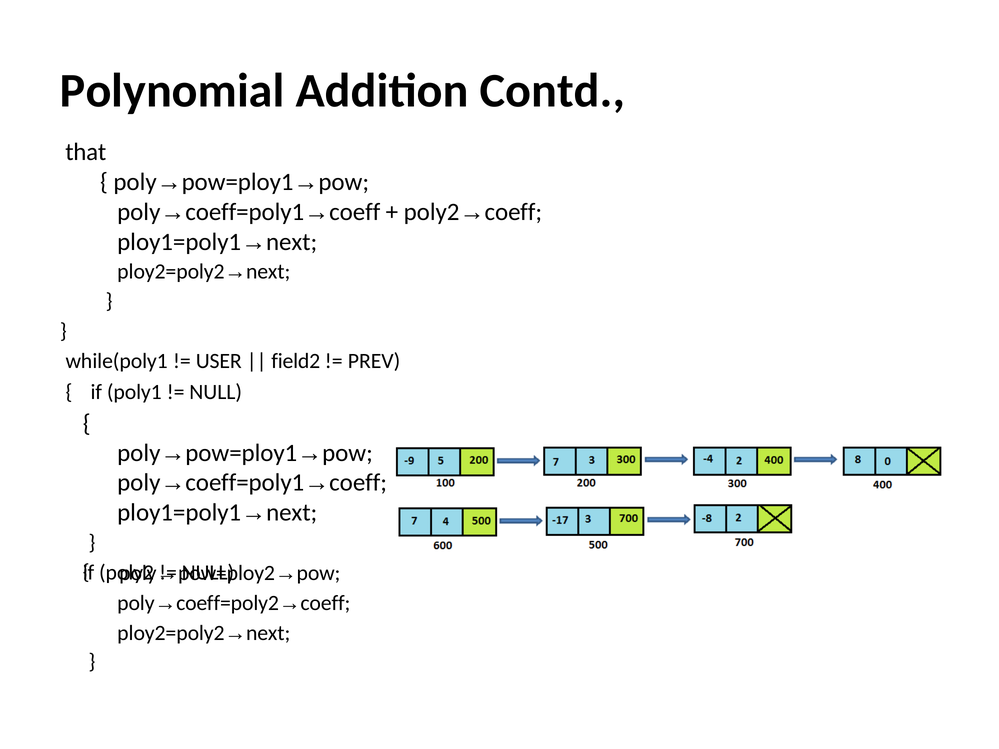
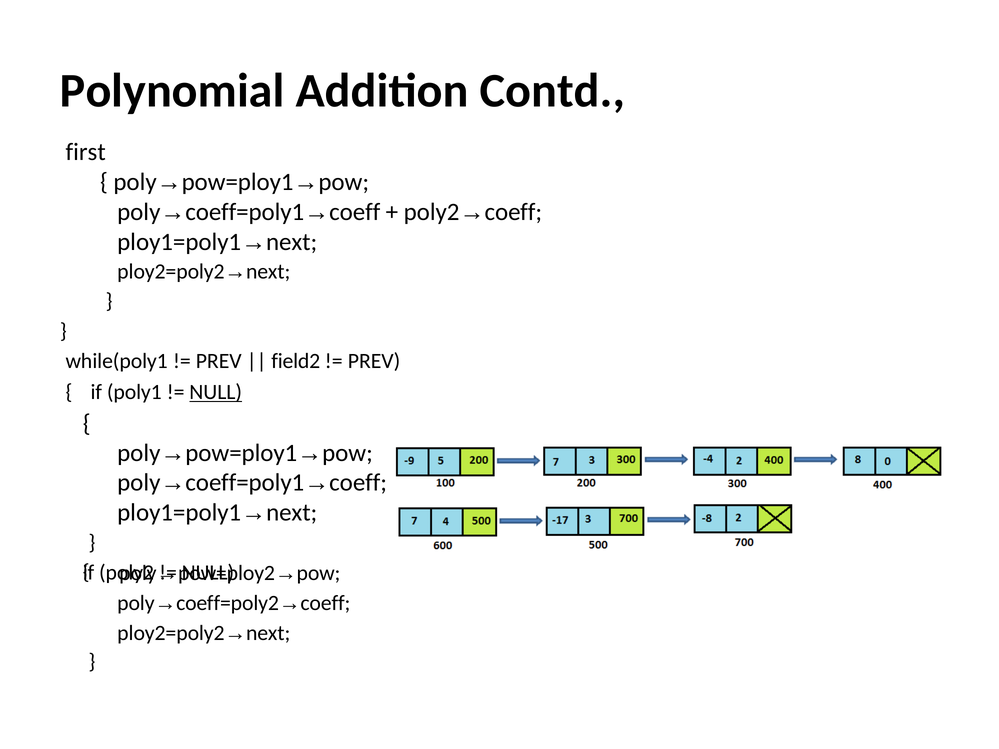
that: that -> first
USER at (219, 361): USER -> PREV
NULL at (216, 392) underline: none -> present
